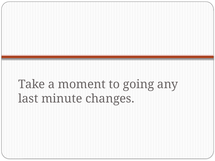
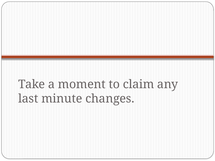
going: going -> claim
